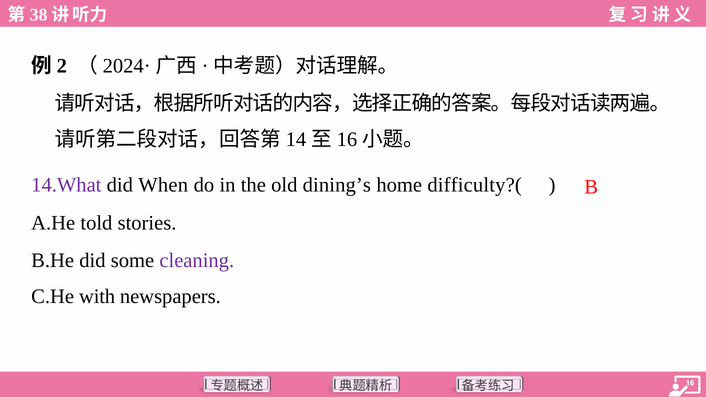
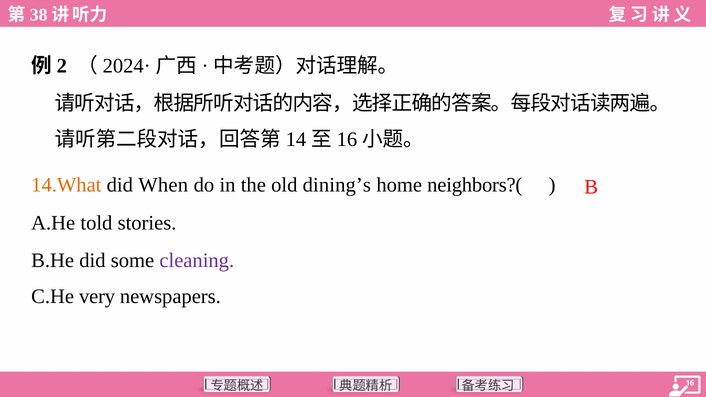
14.What colour: purple -> orange
difficulty?(: difficulty?( -> neighbors?(
with: with -> very
